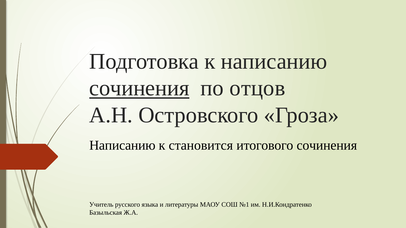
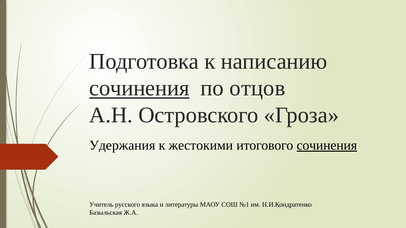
Написанию at (122, 146): Написанию -> Удержания
становится: становится -> жестокими
сочинения at (327, 146) underline: none -> present
